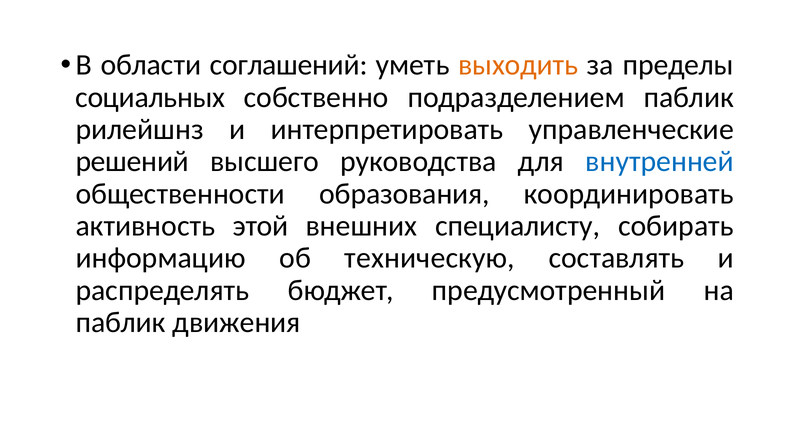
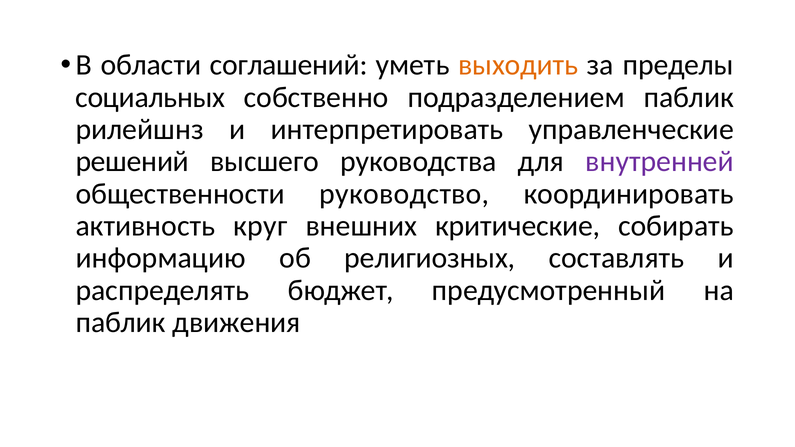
внутренней colour: blue -> purple
образования: образования -> руководство
этой: этой -> круг
специалисту: специалисту -> критические
техническую: техническую -> религиозных
